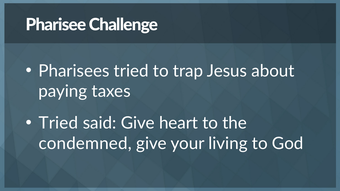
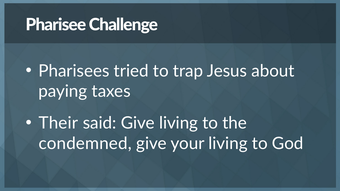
Tried at (58, 123): Tried -> Their
Give heart: heart -> living
